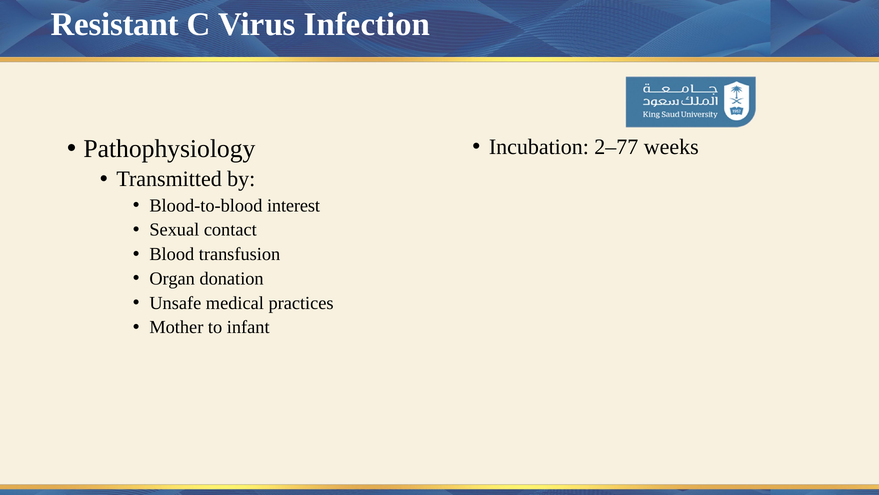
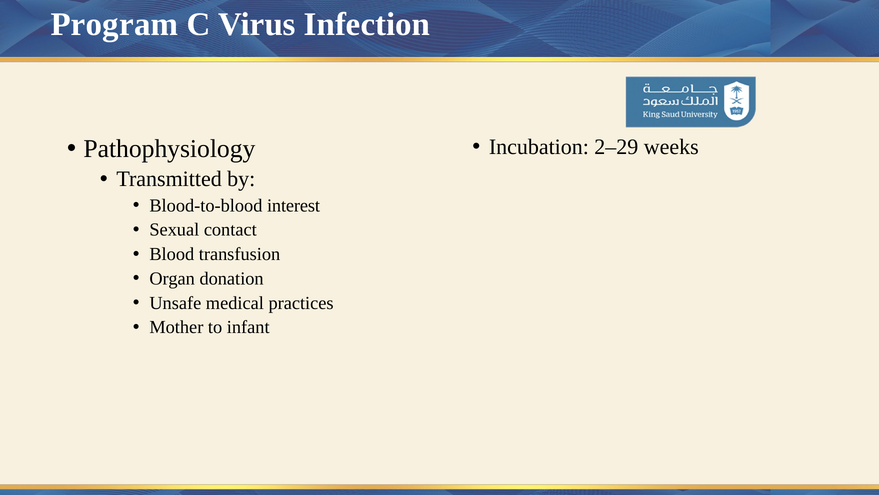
Resistant: Resistant -> Program
2–77: 2–77 -> 2–29
